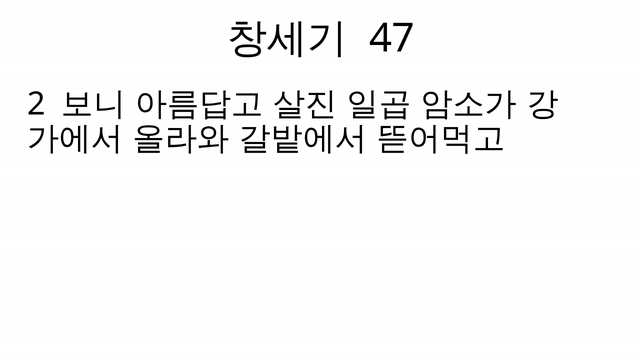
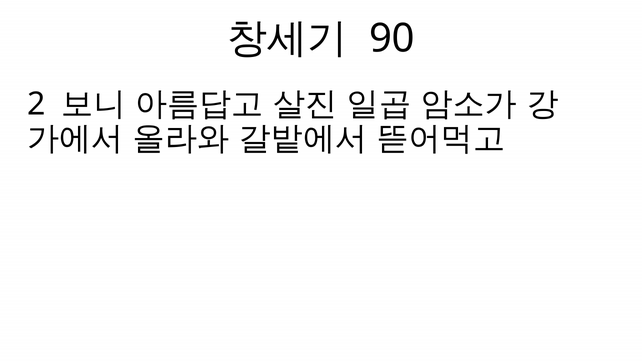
47: 47 -> 90
